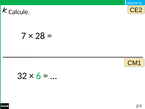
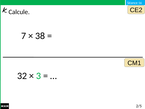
28: 28 -> 38
6: 6 -> 3
